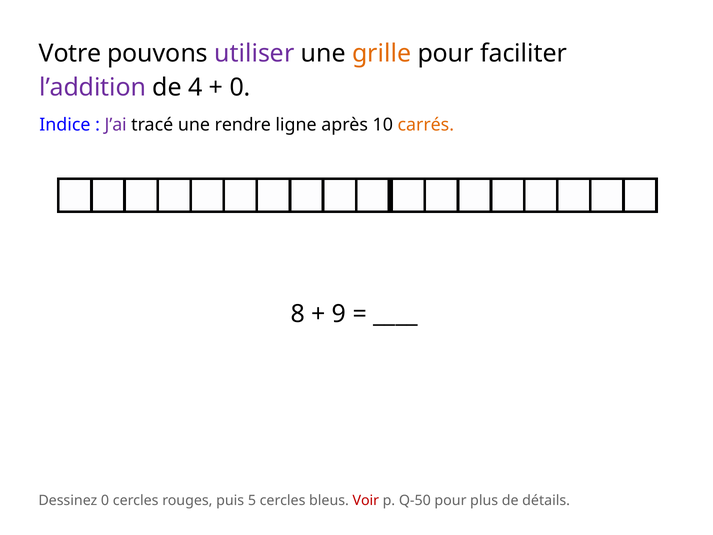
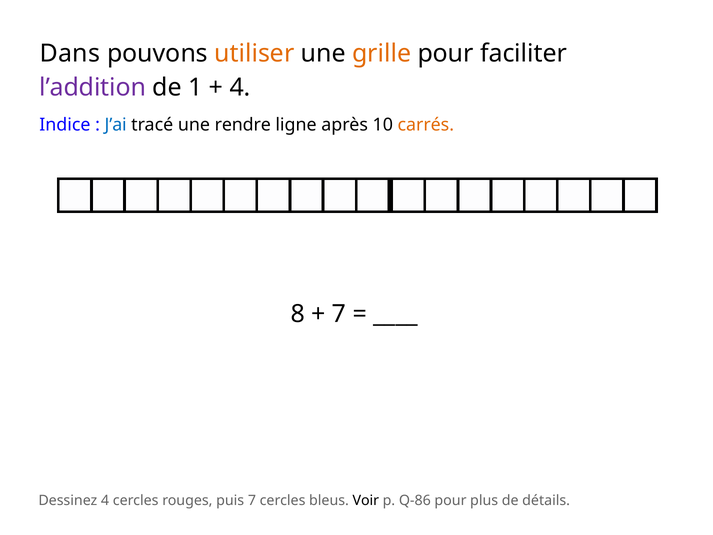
Votre: Votre -> Dans
utiliser colour: purple -> orange
4: 4 -> 1
0 at (240, 88): 0 -> 4
J’ai colour: purple -> blue
9 at (339, 314): 9 -> 7
Dessinez 0: 0 -> 4
puis 5: 5 -> 7
Voir colour: red -> black
Q-50: Q-50 -> Q-86
